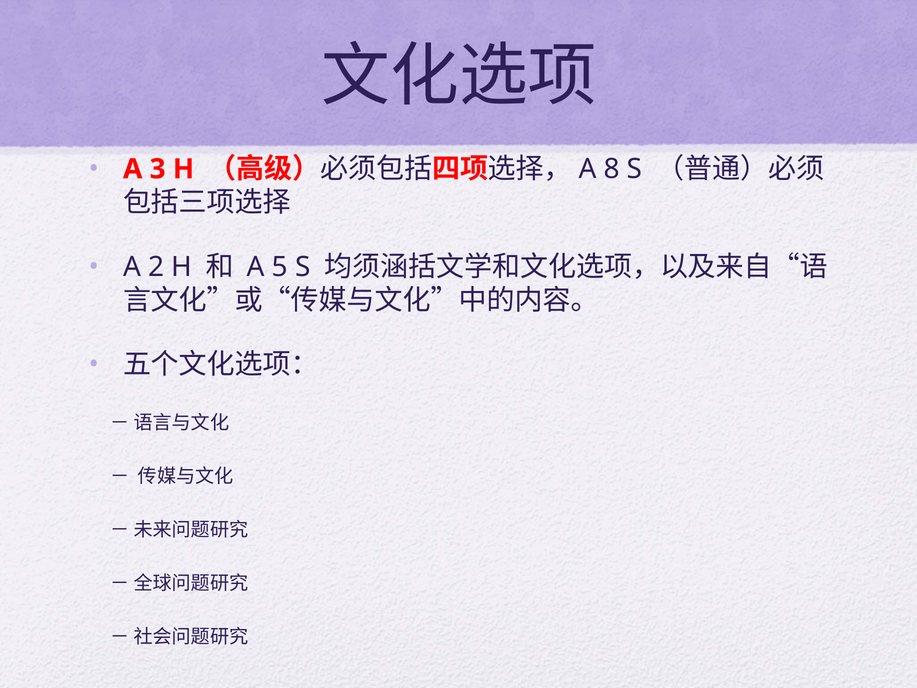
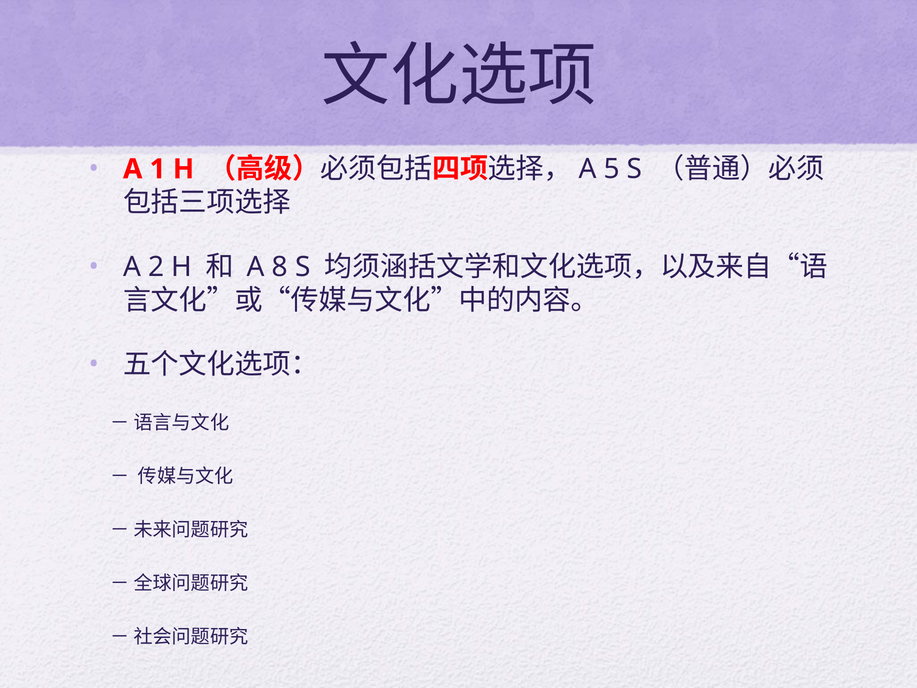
3: 3 -> 1
8: 8 -> 5
5: 5 -> 8
